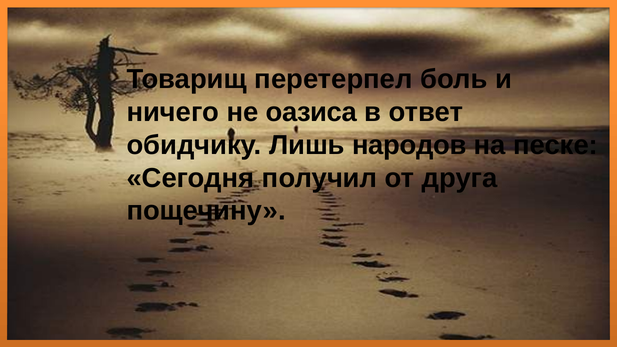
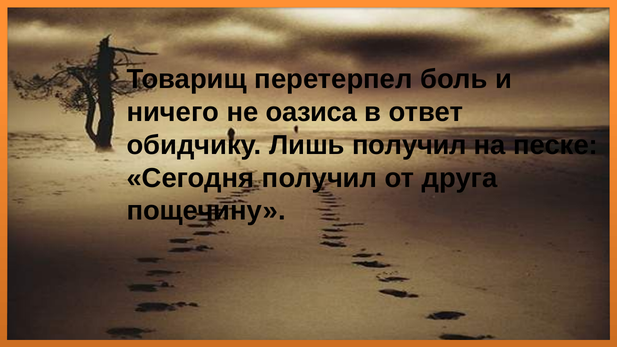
Лишь народов: народов -> получил
